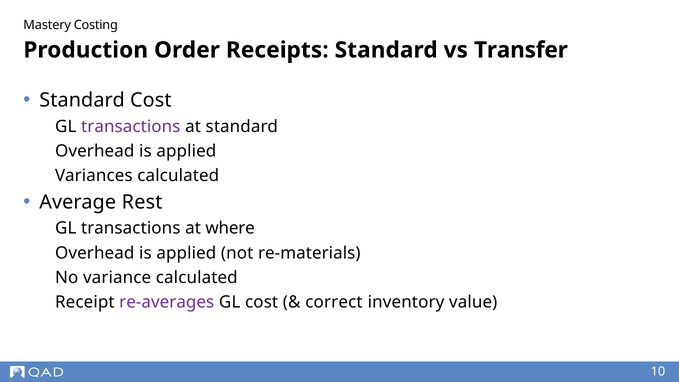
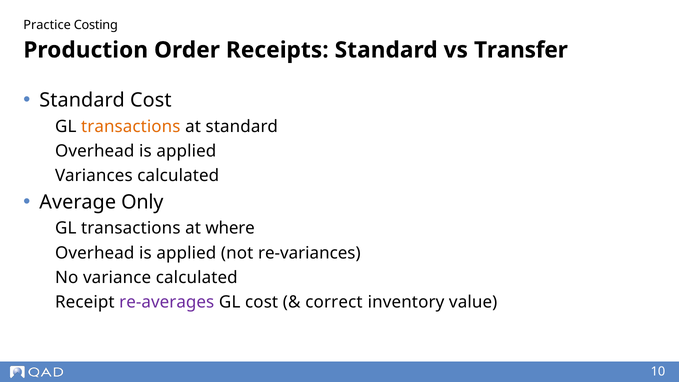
Mastery: Mastery -> Practice
transactions at (131, 126) colour: purple -> orange
Rest: Rest -> Only
re-materials: re-materials -> re-variances
